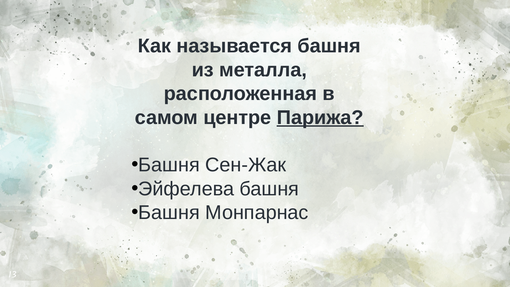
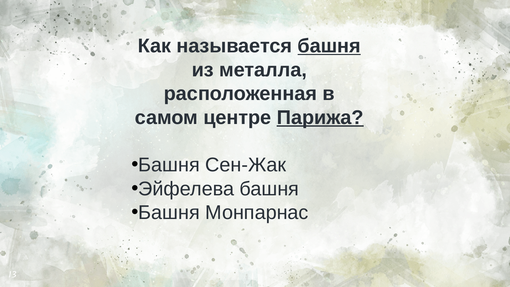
башня at (329, 46) underline: none -> present
